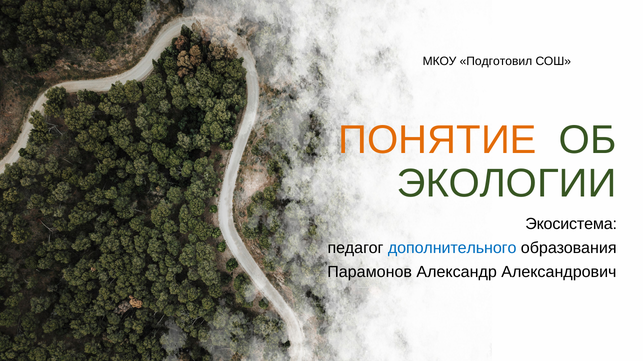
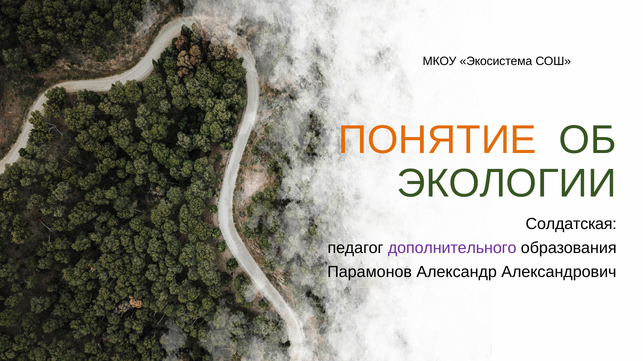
Подготовил: Подготовил -> Экосистема
Экосистема: Экосистема -> Солдатская
дополнительного colour: blue -> purple
